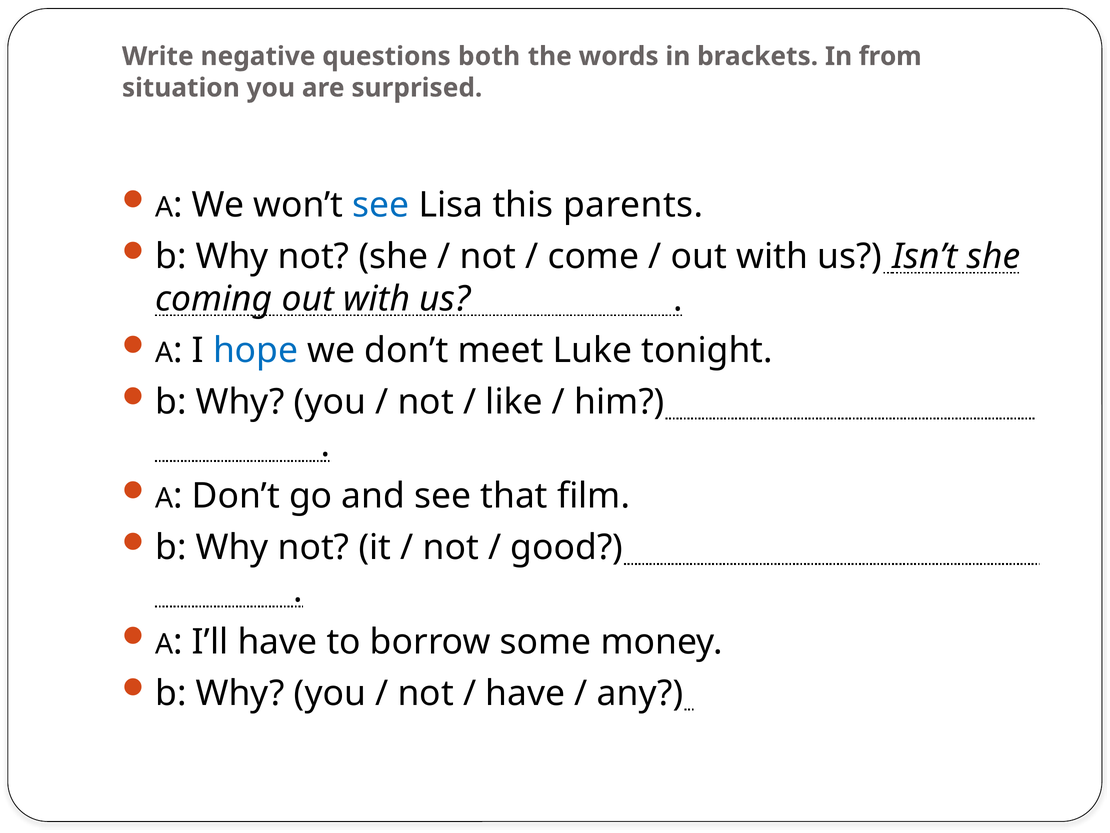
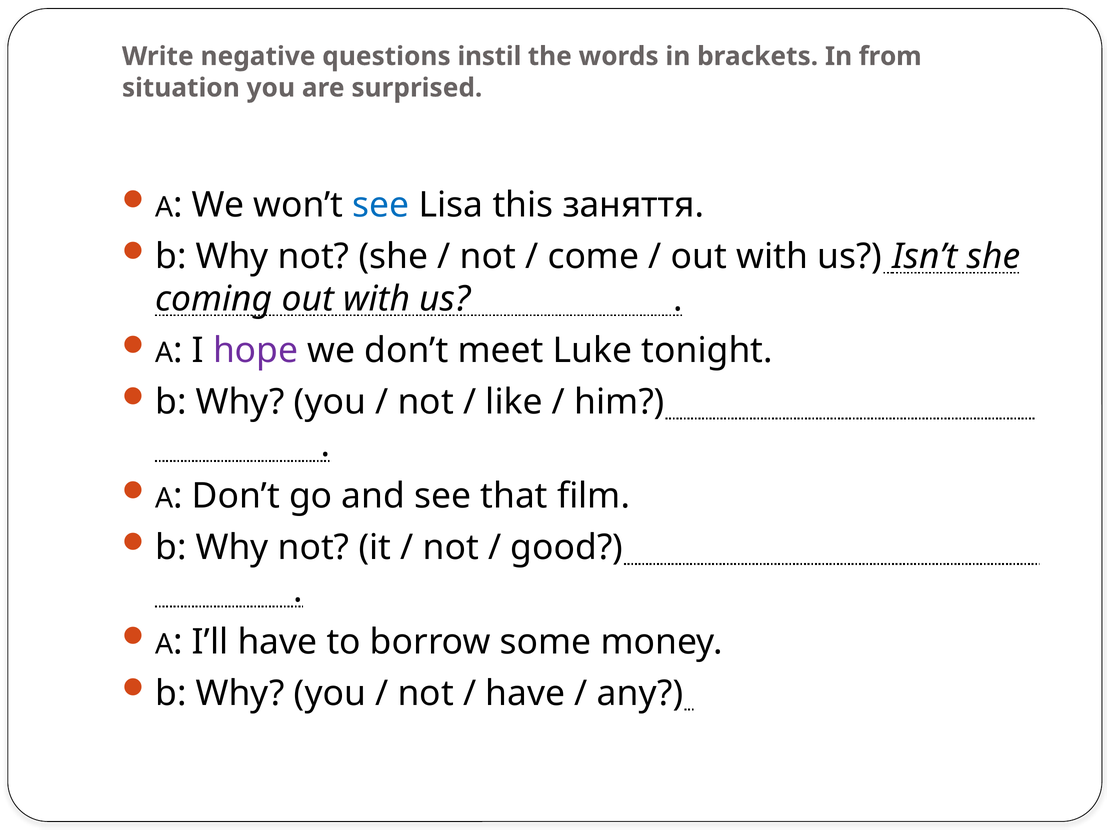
both: both -> instil
parents: parents -> заняття
hope colour: blue -> purple
